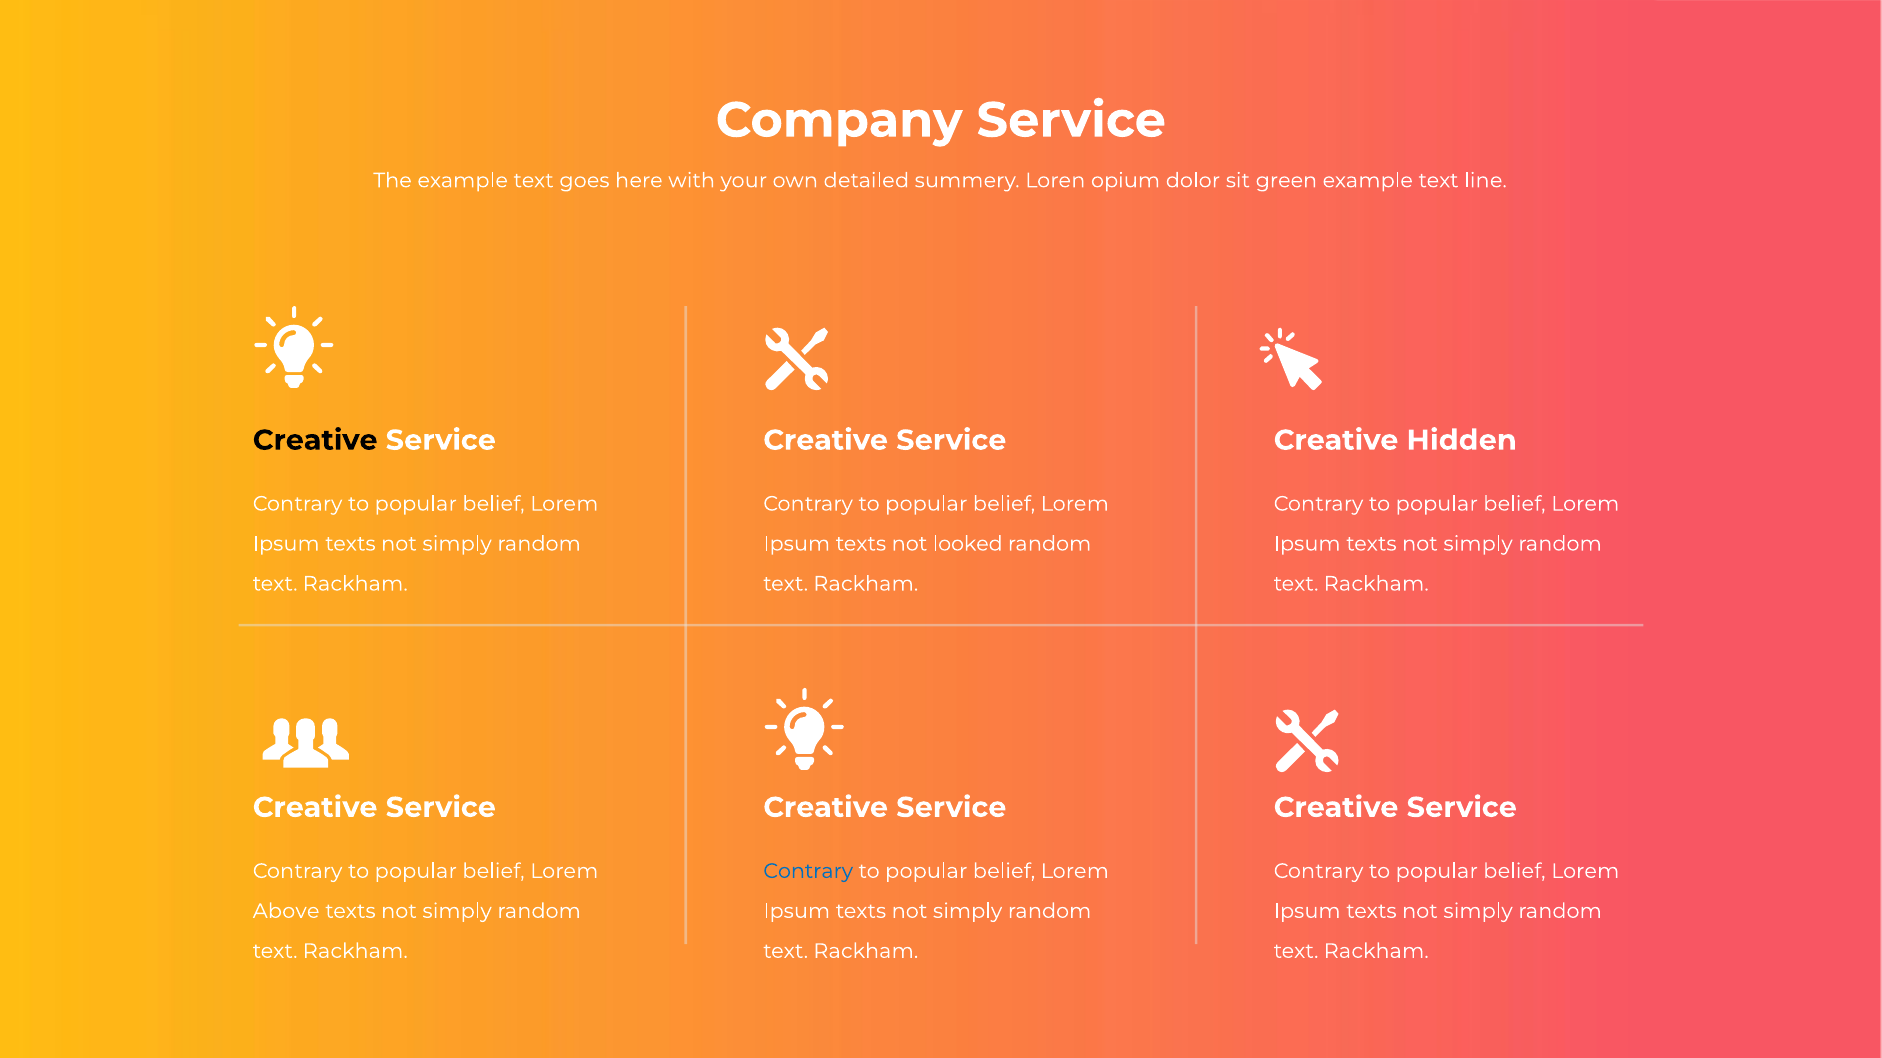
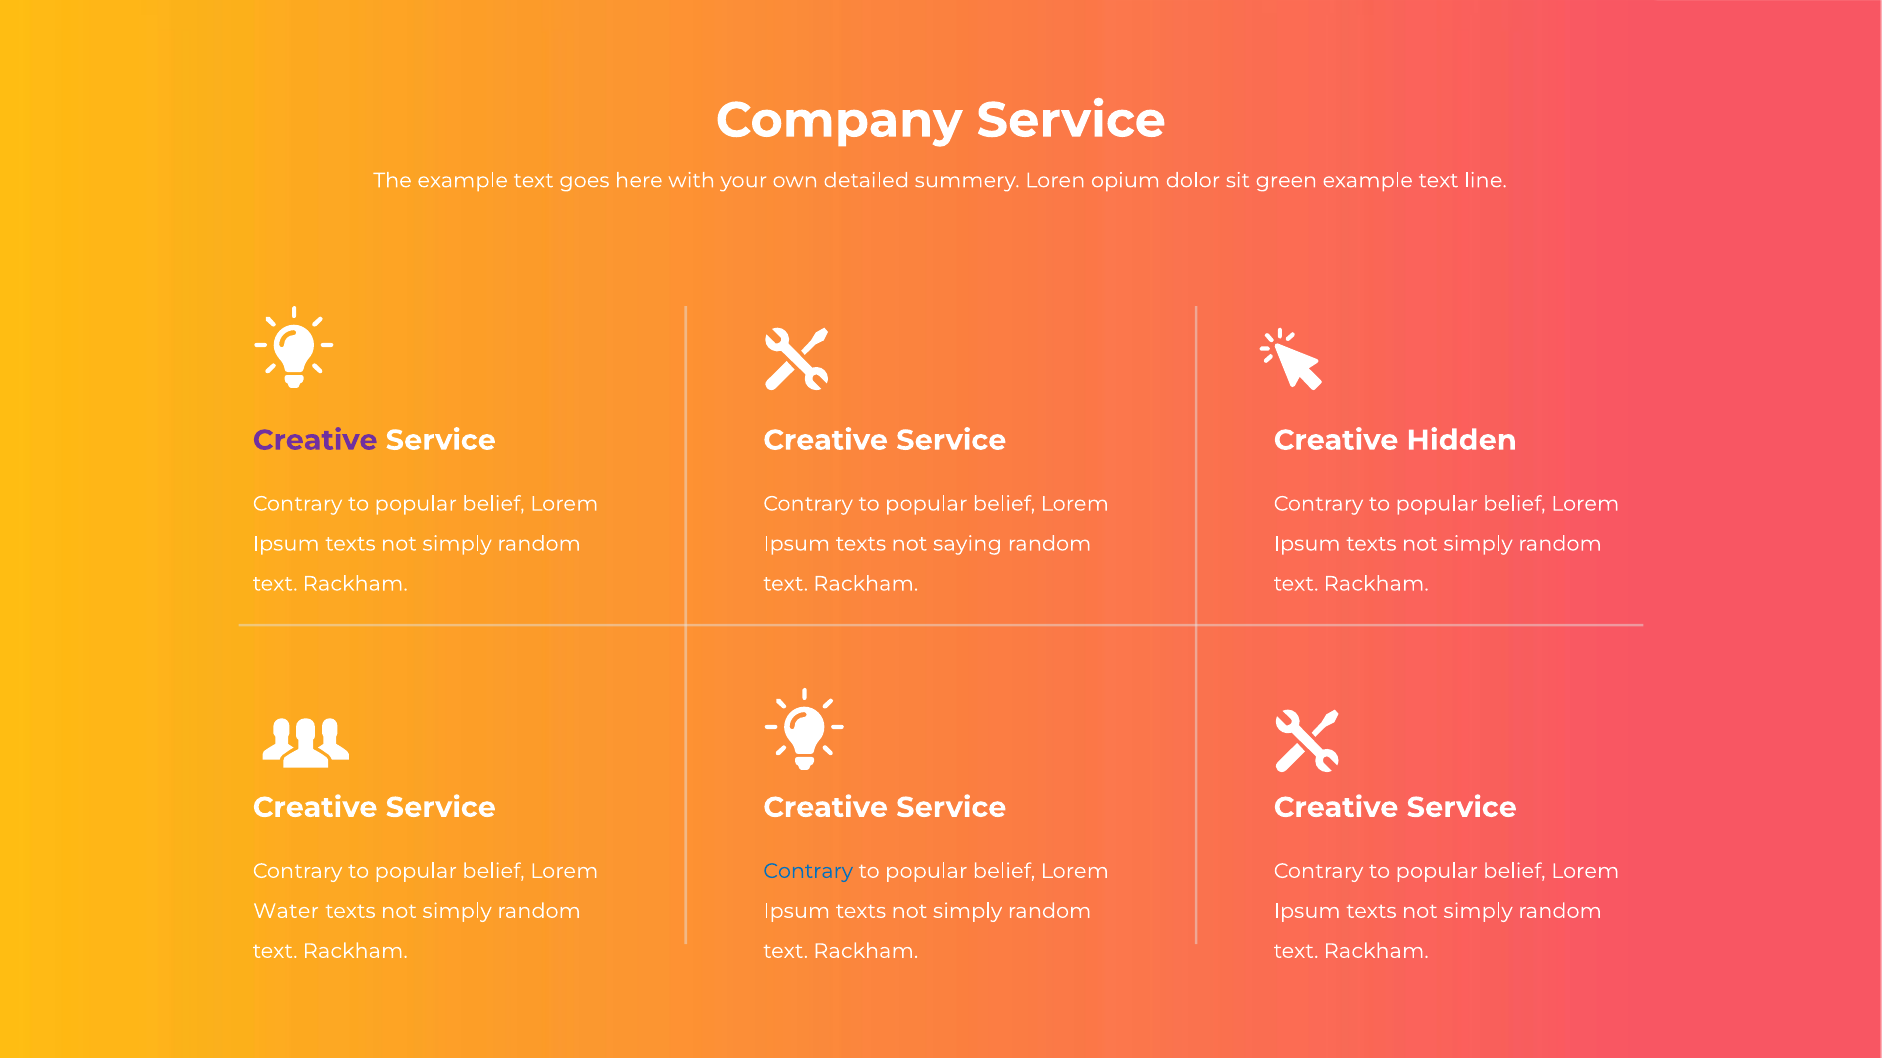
Creative at (315, 440) colour: black -> purple
looked: looked -> saying
Above: Above -> Water
